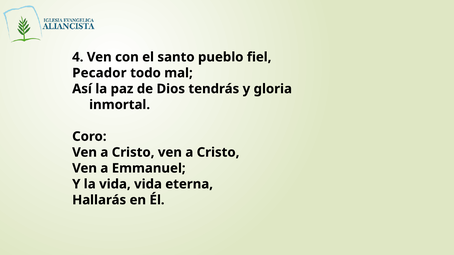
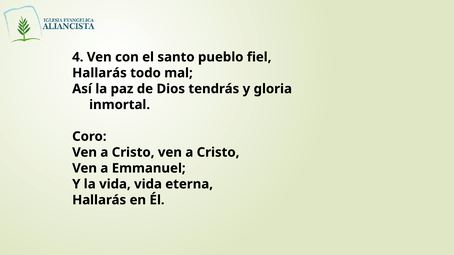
Pecador at (99, 73): Pecador -> Hallarás
